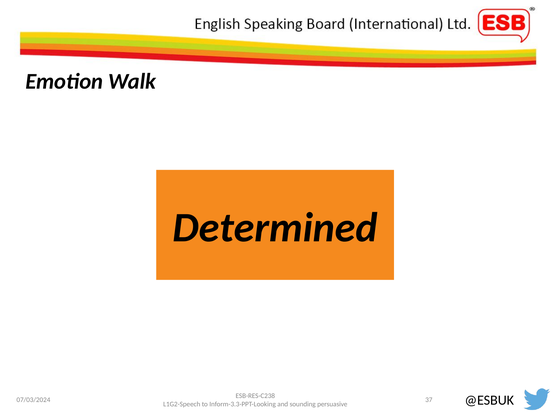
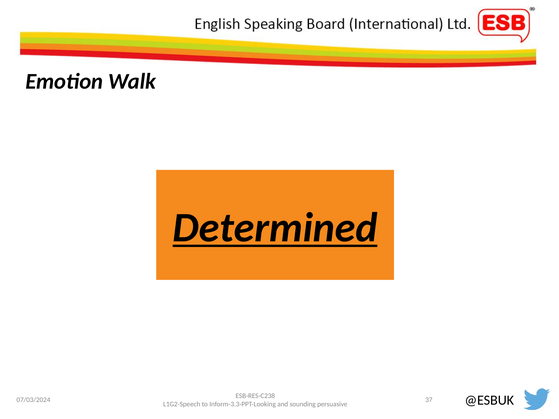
Determined underline: none -> present
